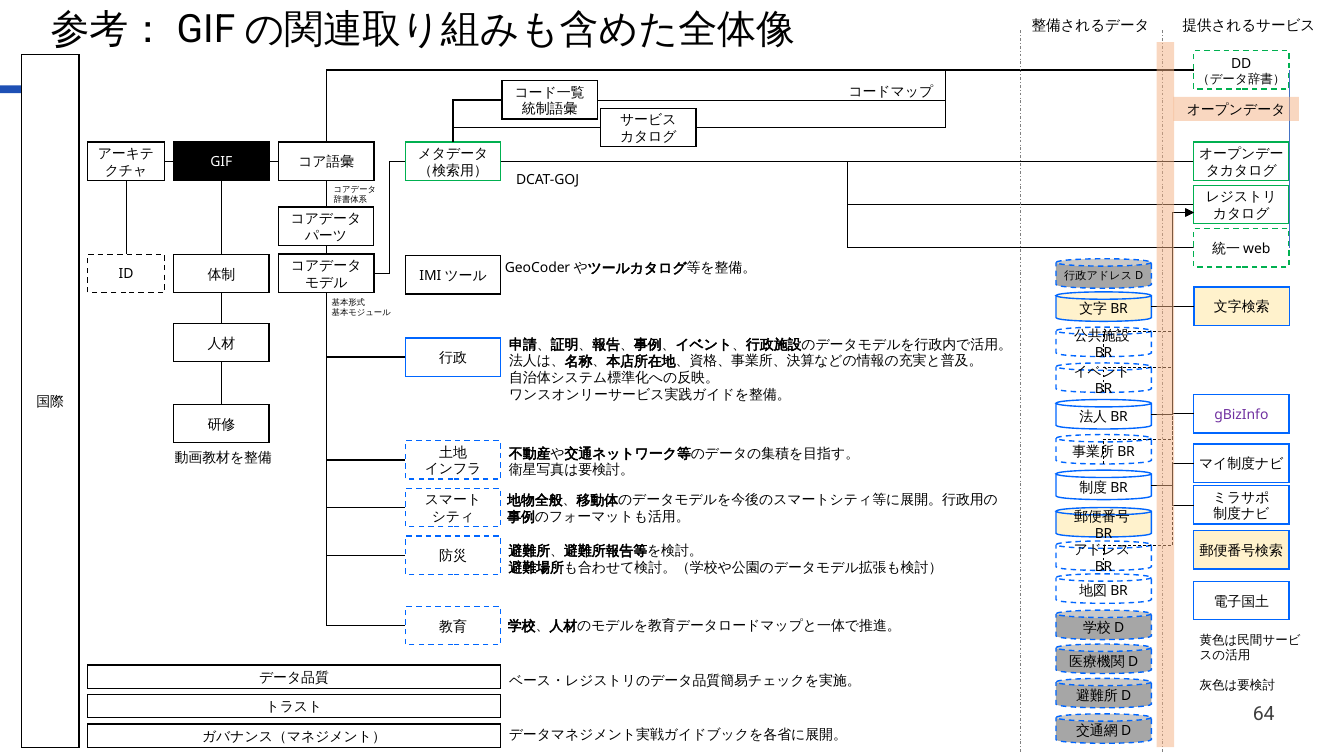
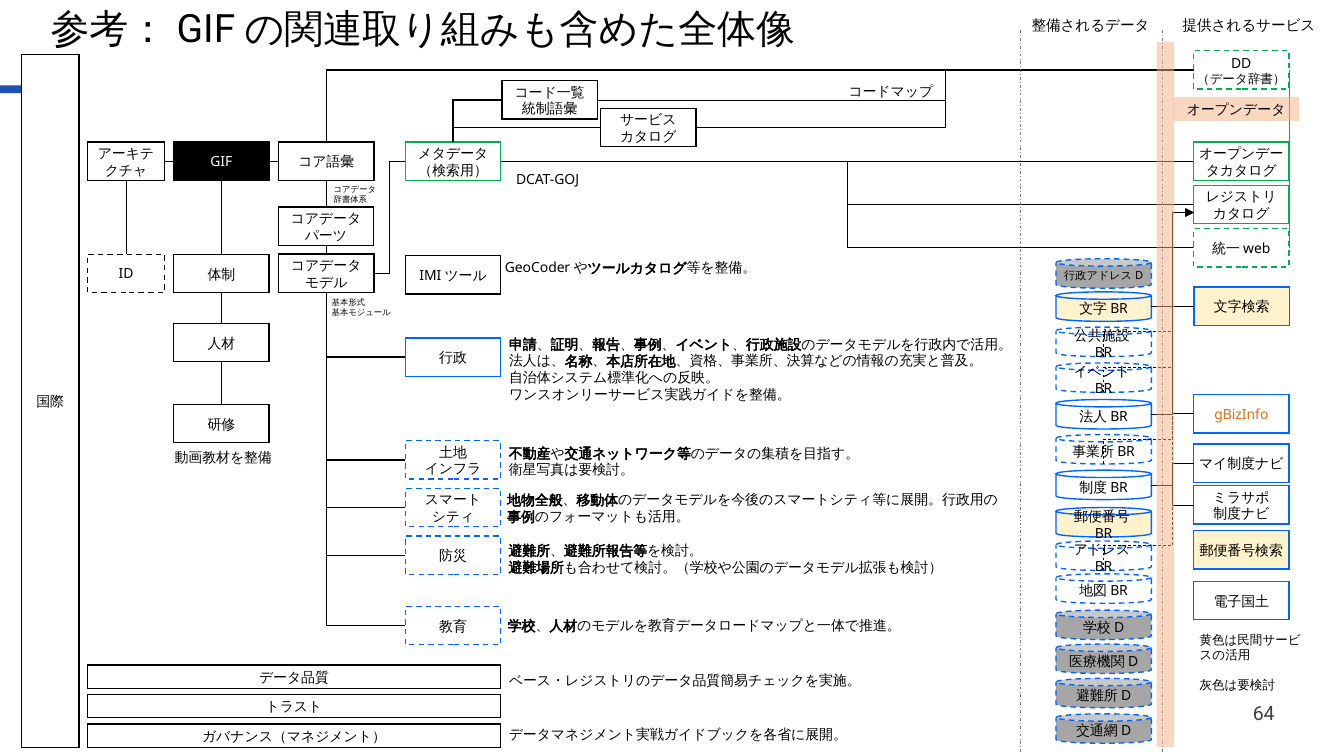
gBizInfo colour: purple -> orange
